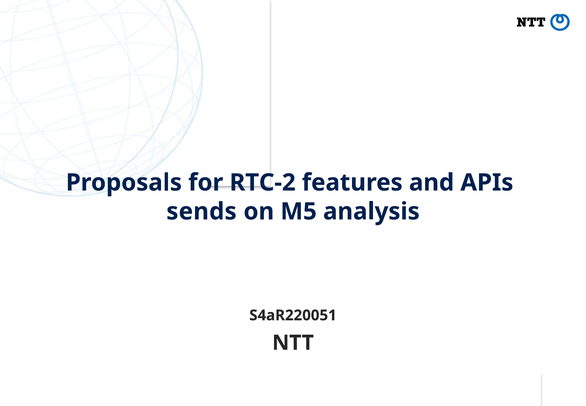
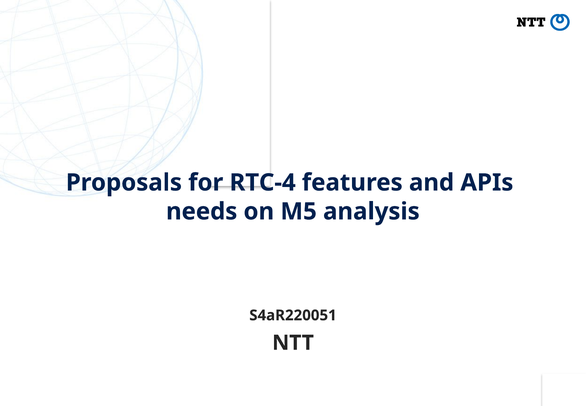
RTC-2: RTC-2 -> RTC-4
sends: sends -> needs
